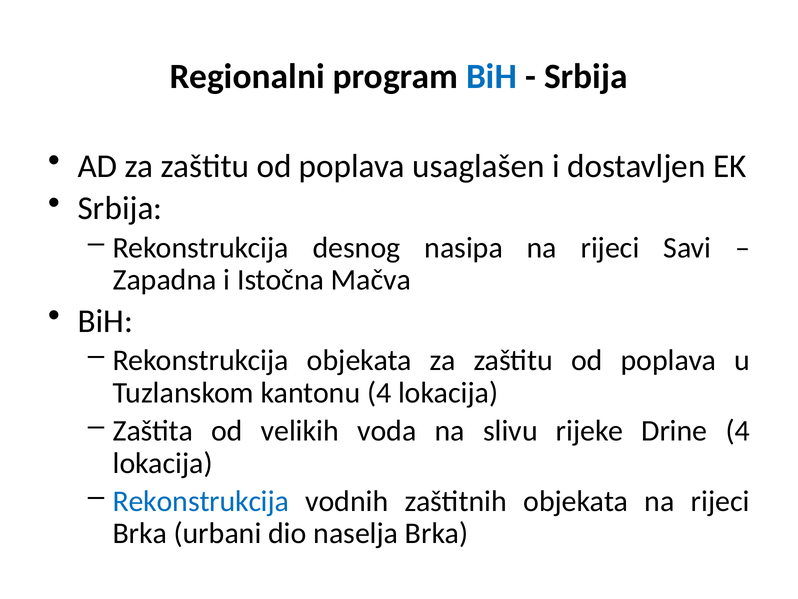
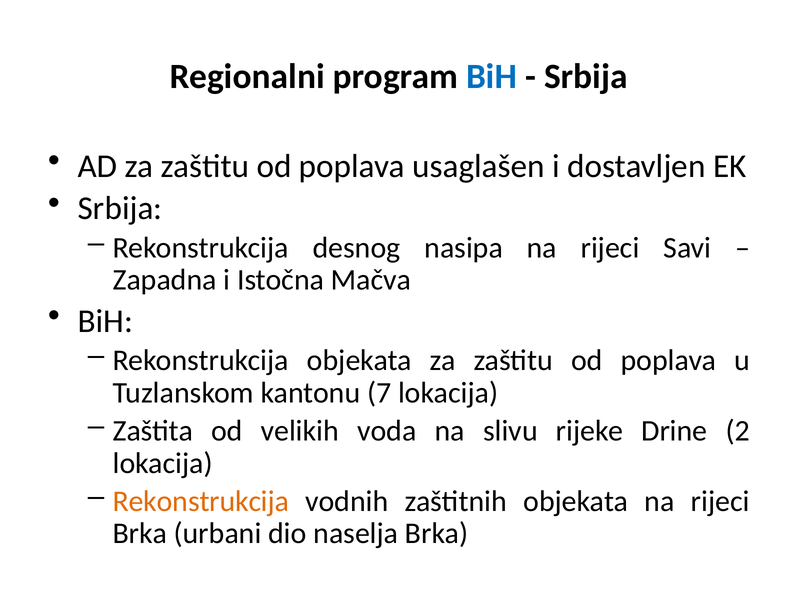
kantonu 4: 4 -> 7
Drine 4: 4 -> 2
Rekonstrukcija at (201, 501) colour: blue -> orange
